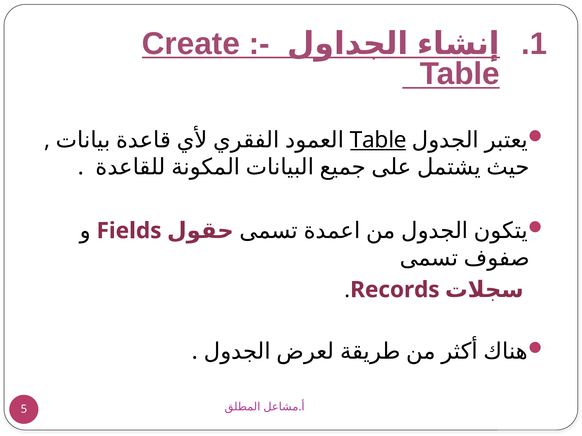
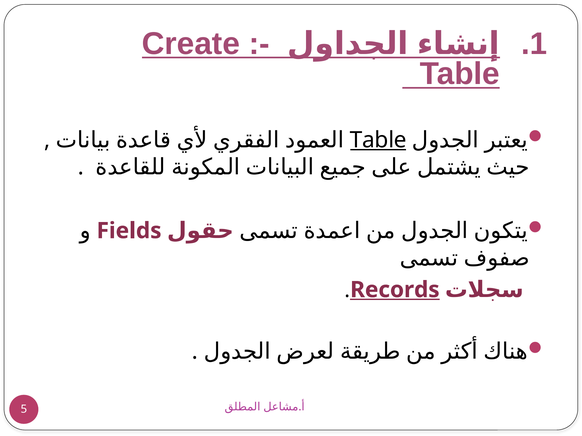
Records underline: none -> present
